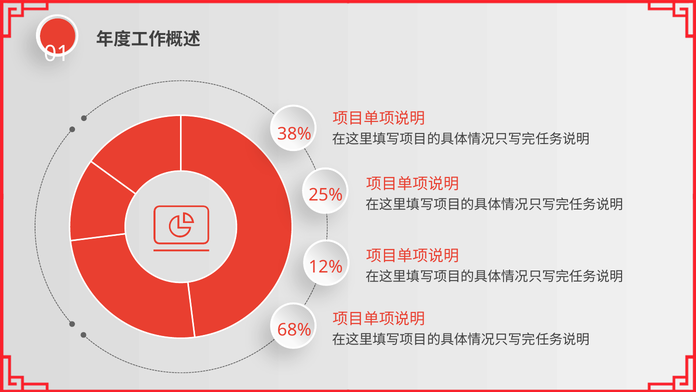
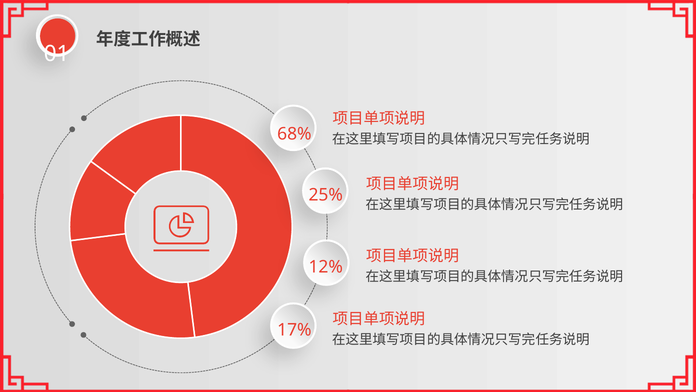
38%: 38% -> 68%
68%: 68% -> 17%
